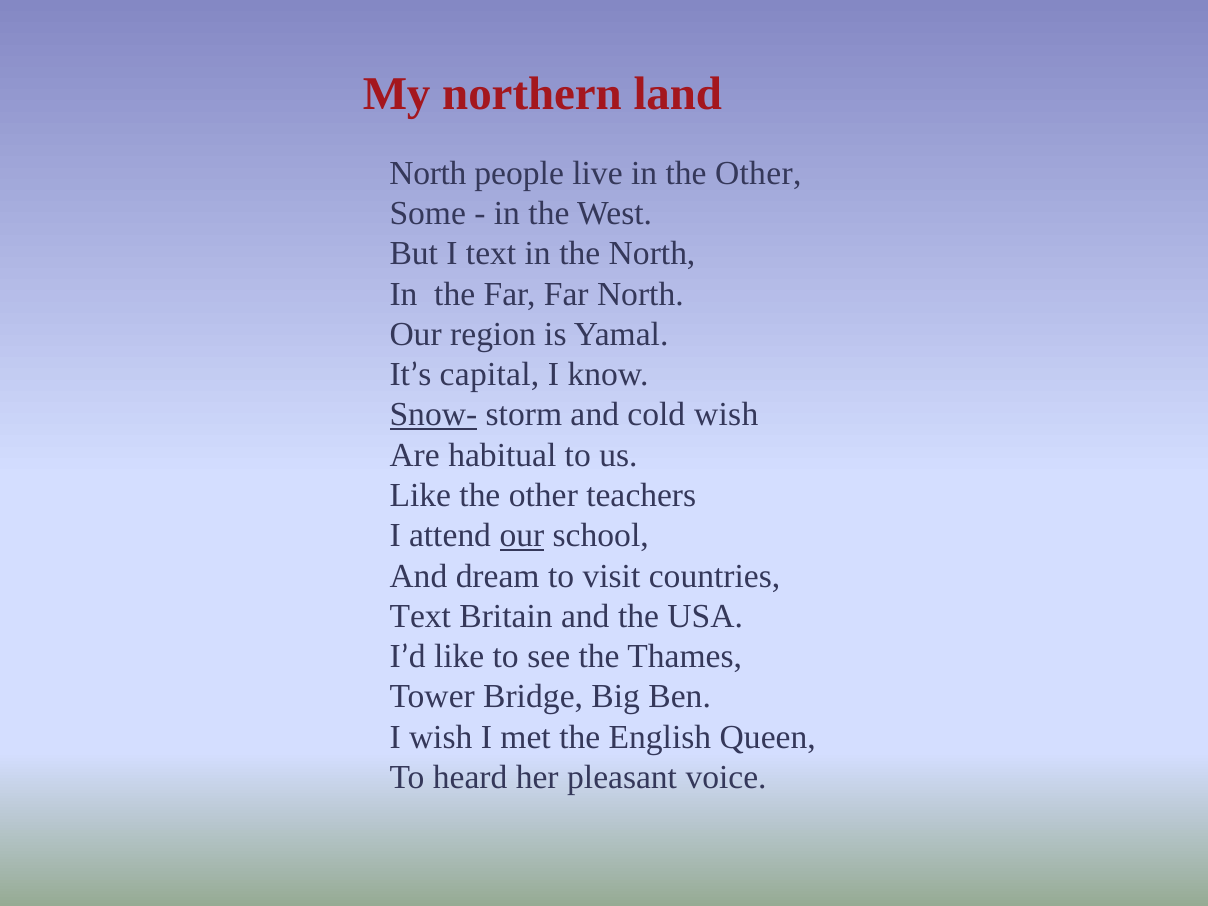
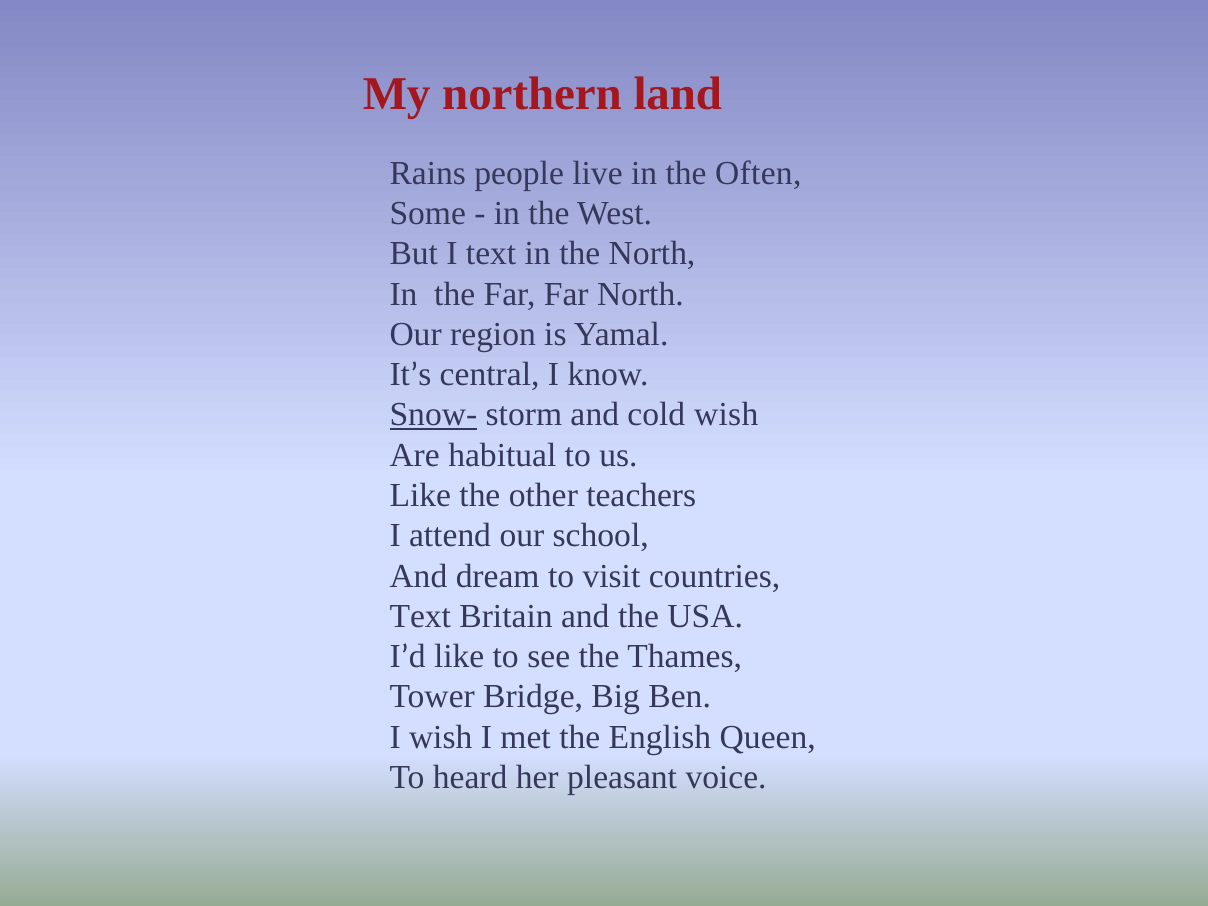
North at (428, 173): North -> Rains
in the Other: Other -> Often
capital: capital -> central
our at (522, 536) underline: present -> none
